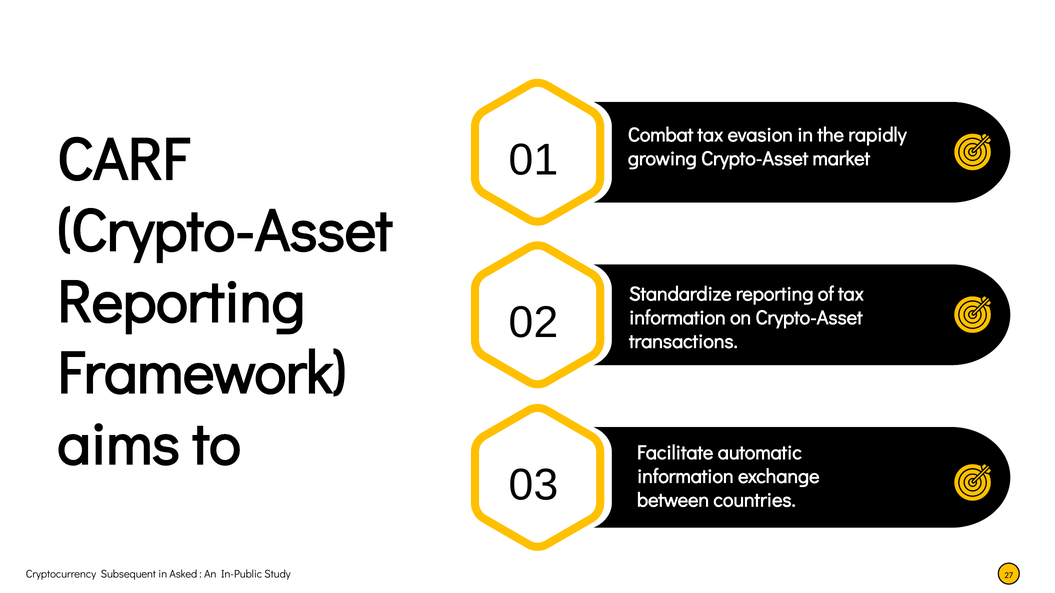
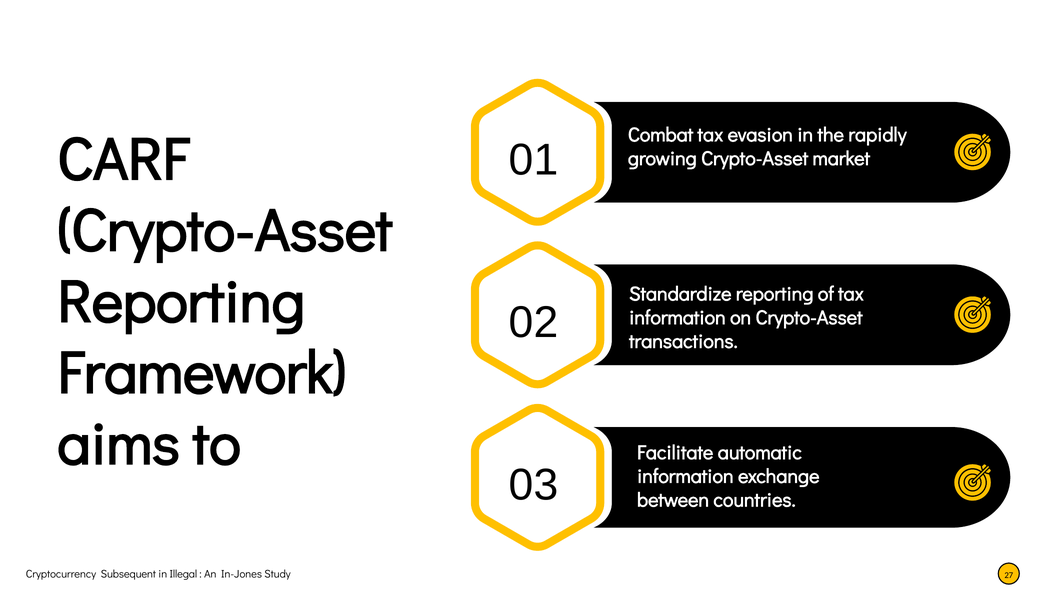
Asked: Asked -> Illegal
In-Public: In-Public -> In-Jones
